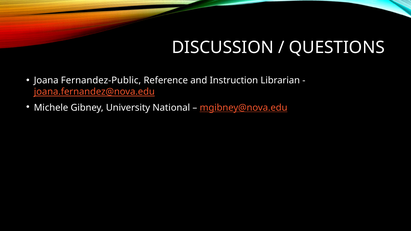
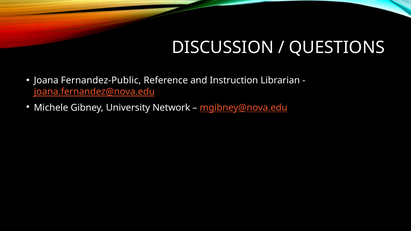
National: National -> Network
